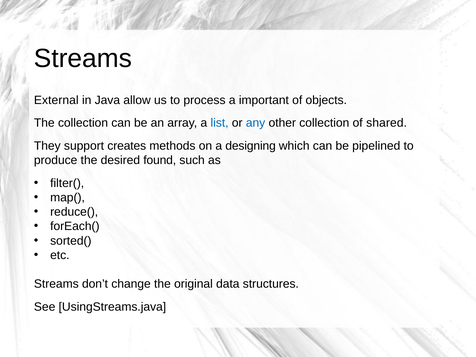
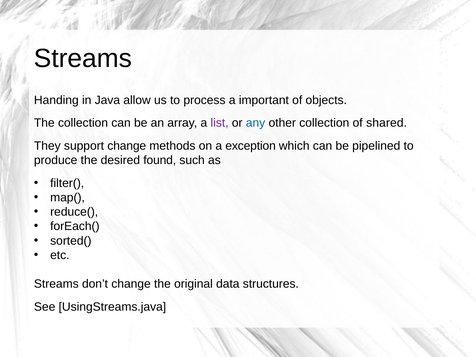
External: External -> Handing
list colour: blue -> purple
support creates: creates -> change
designing: designing -> exception
